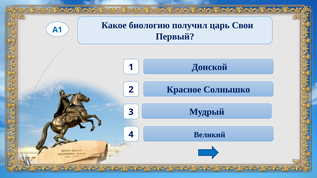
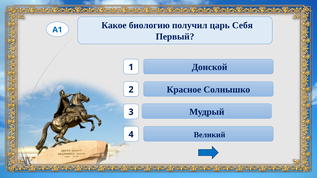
Свои: Свои -> Себя
